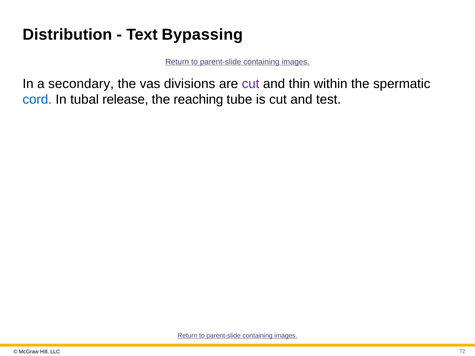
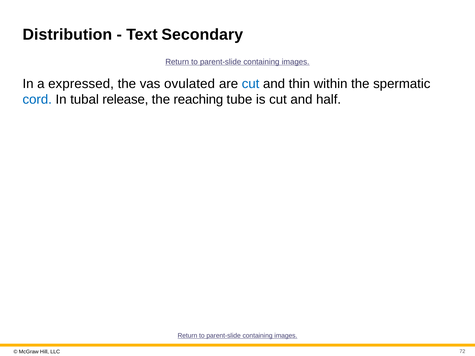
Bypassing: Bypassing -> Secondary
secondary: secondary -> expressed
divisions: divisions -> ovulated
cut at (251, 84) colour: purple -> blue
test: test -> half
